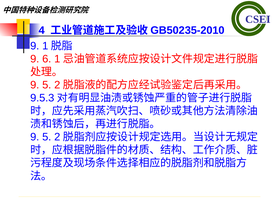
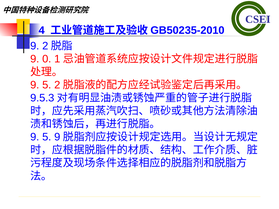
9 1: 1 -> 2
6: 6 -> 0
2 at (57, 137): 2 -> 9
